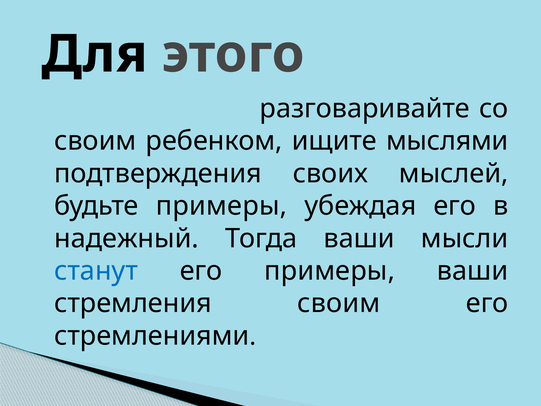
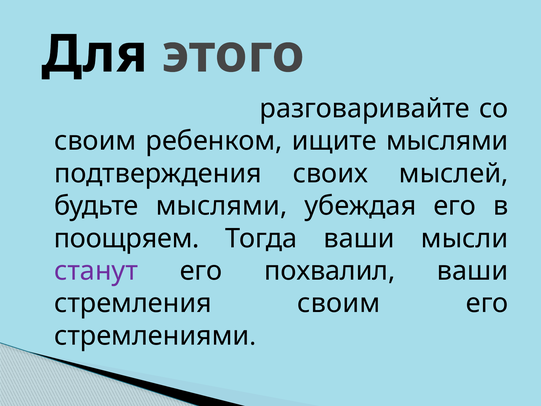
будьте примеры: примеры -> мыслями
надежный: надежный -> поощряем
станут colour: blue -> purple
его примеры: примеры -> похвалил
